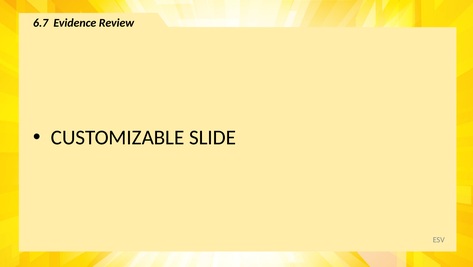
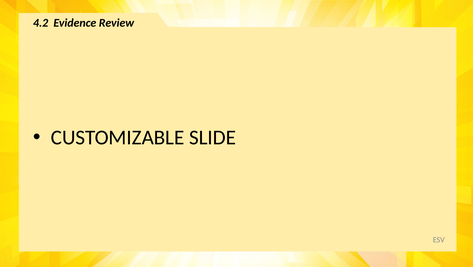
6.7: 6.7 -> 4.2
